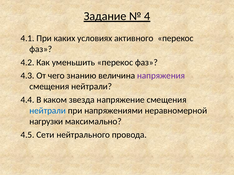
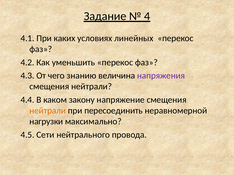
активного: активного -> линейных
звезда: звезда -> закону
нейтрали at (48, 111) colour: blue -> orange
напряжениями: напряжениями -> пересоединить
